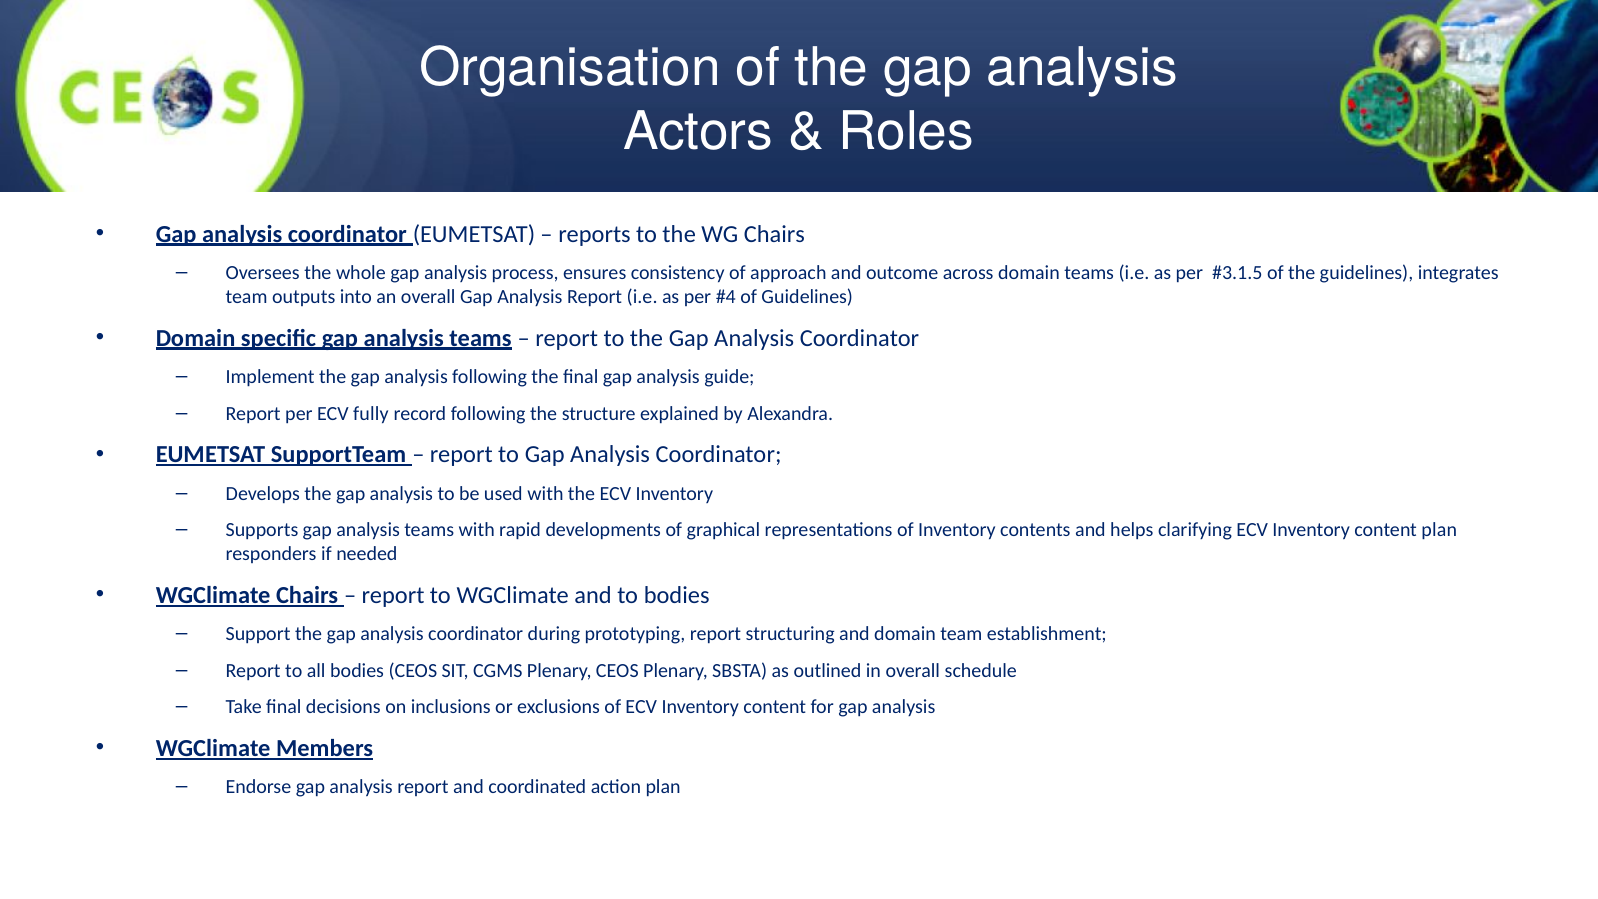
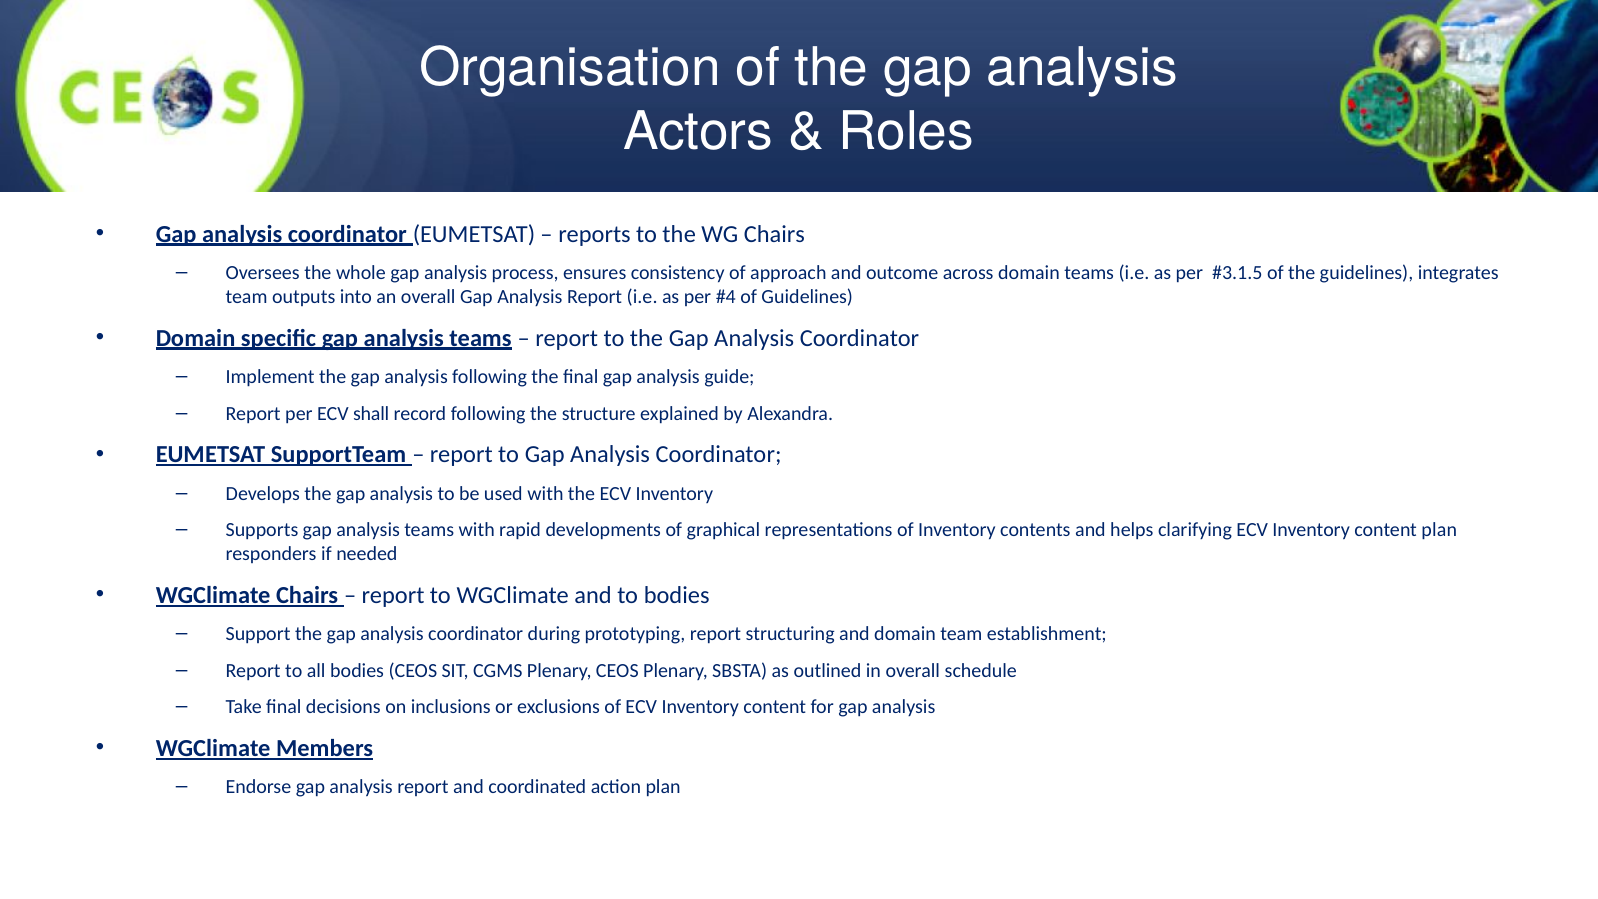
fully: fully -> shall
